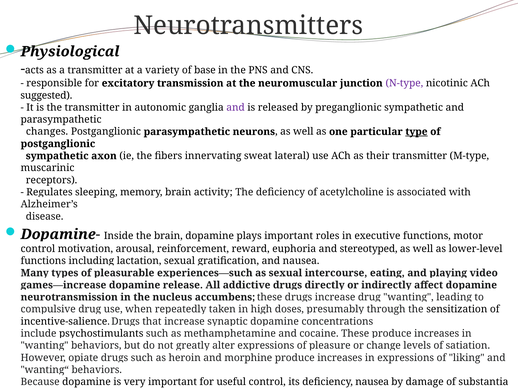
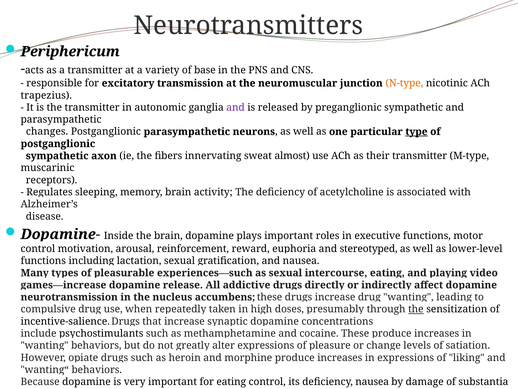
Physiological: Physiological -> Periphericum
N-type colour: purple -> orange
suggested: suggested -> trapezius
lateral: lateral -> almost
the at (416, 309) underline: none -> present
for useful: useful -> eating
